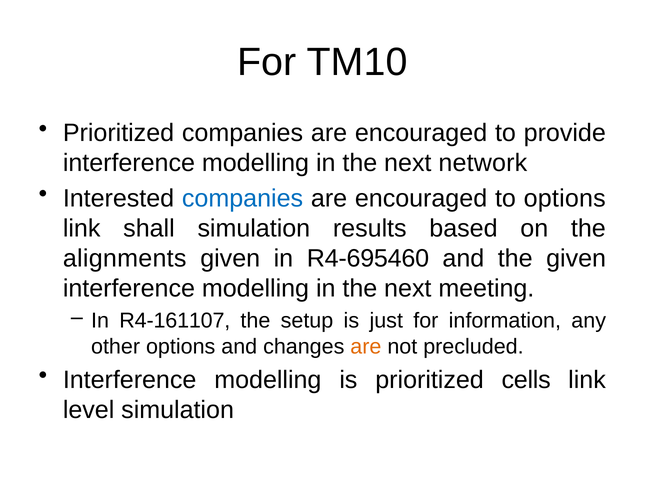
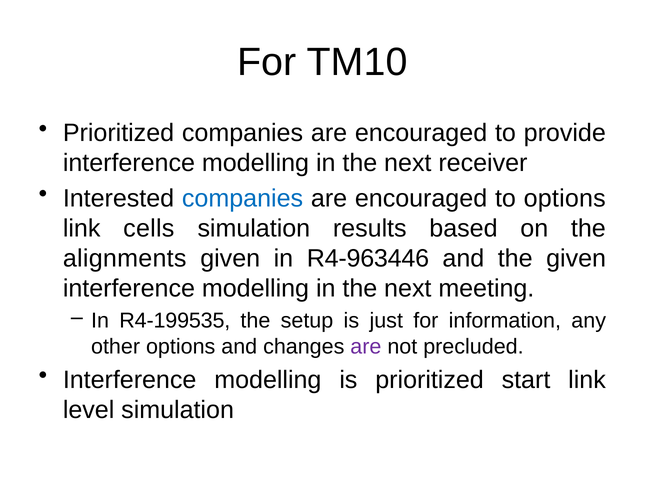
network: network -> receiver
shall: shall -> cells
R4-695460: R4-695460 -> R4-963446
R4-161107: R4-161107 -> R4-199535
are at (366, 346) colour: orange -> purple
cells: cells -> start
